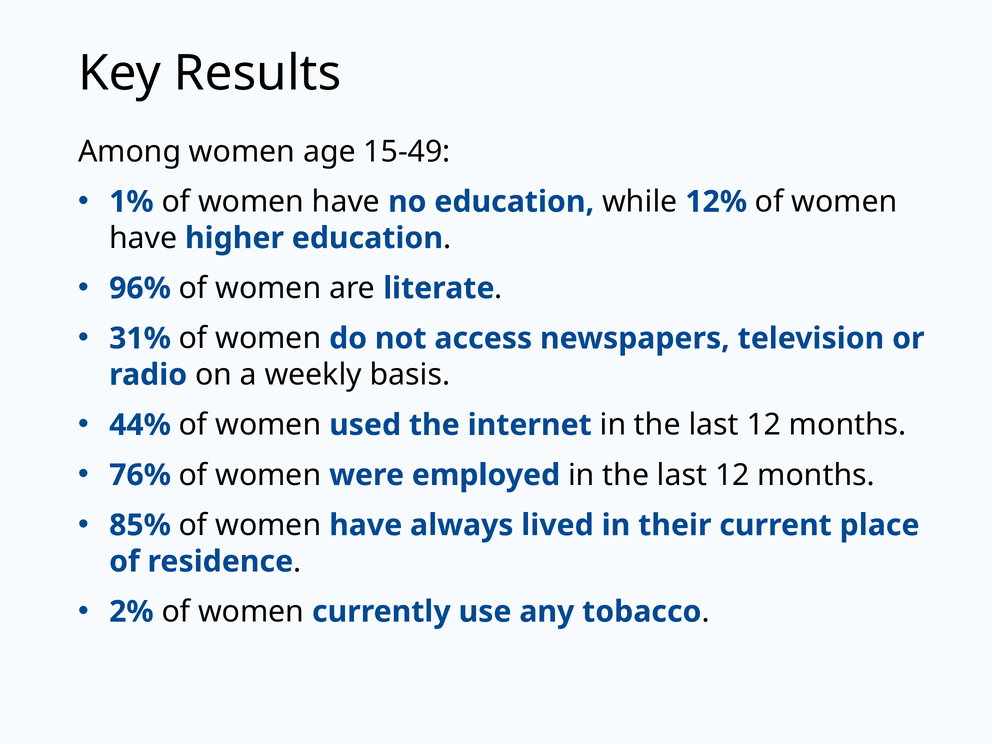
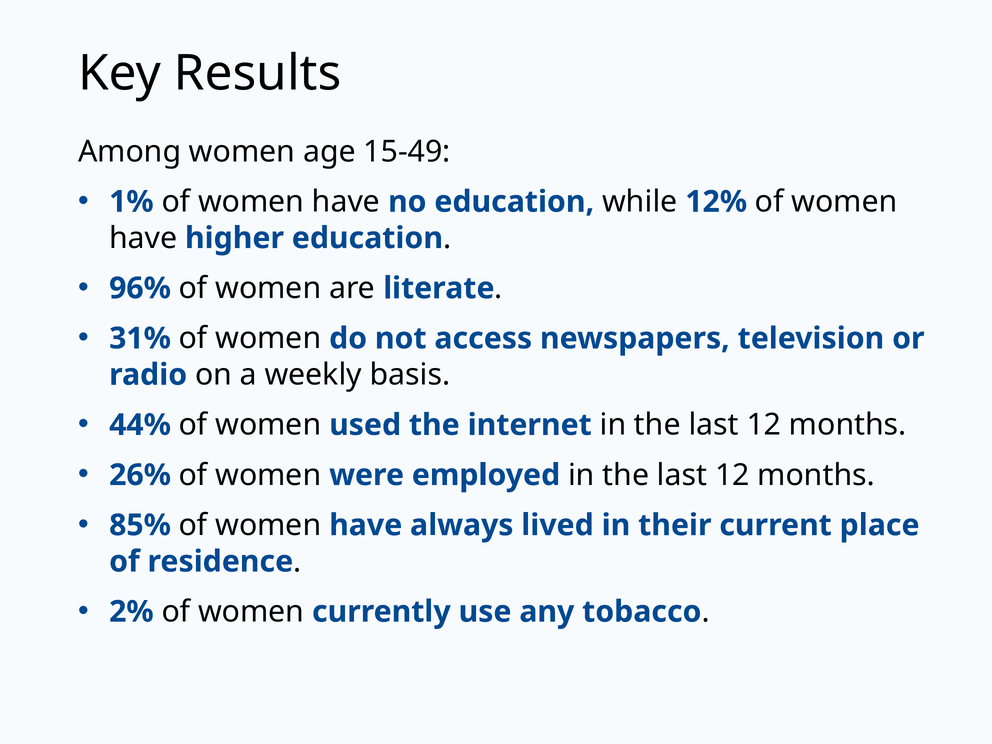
76%: 76% -> 26%
